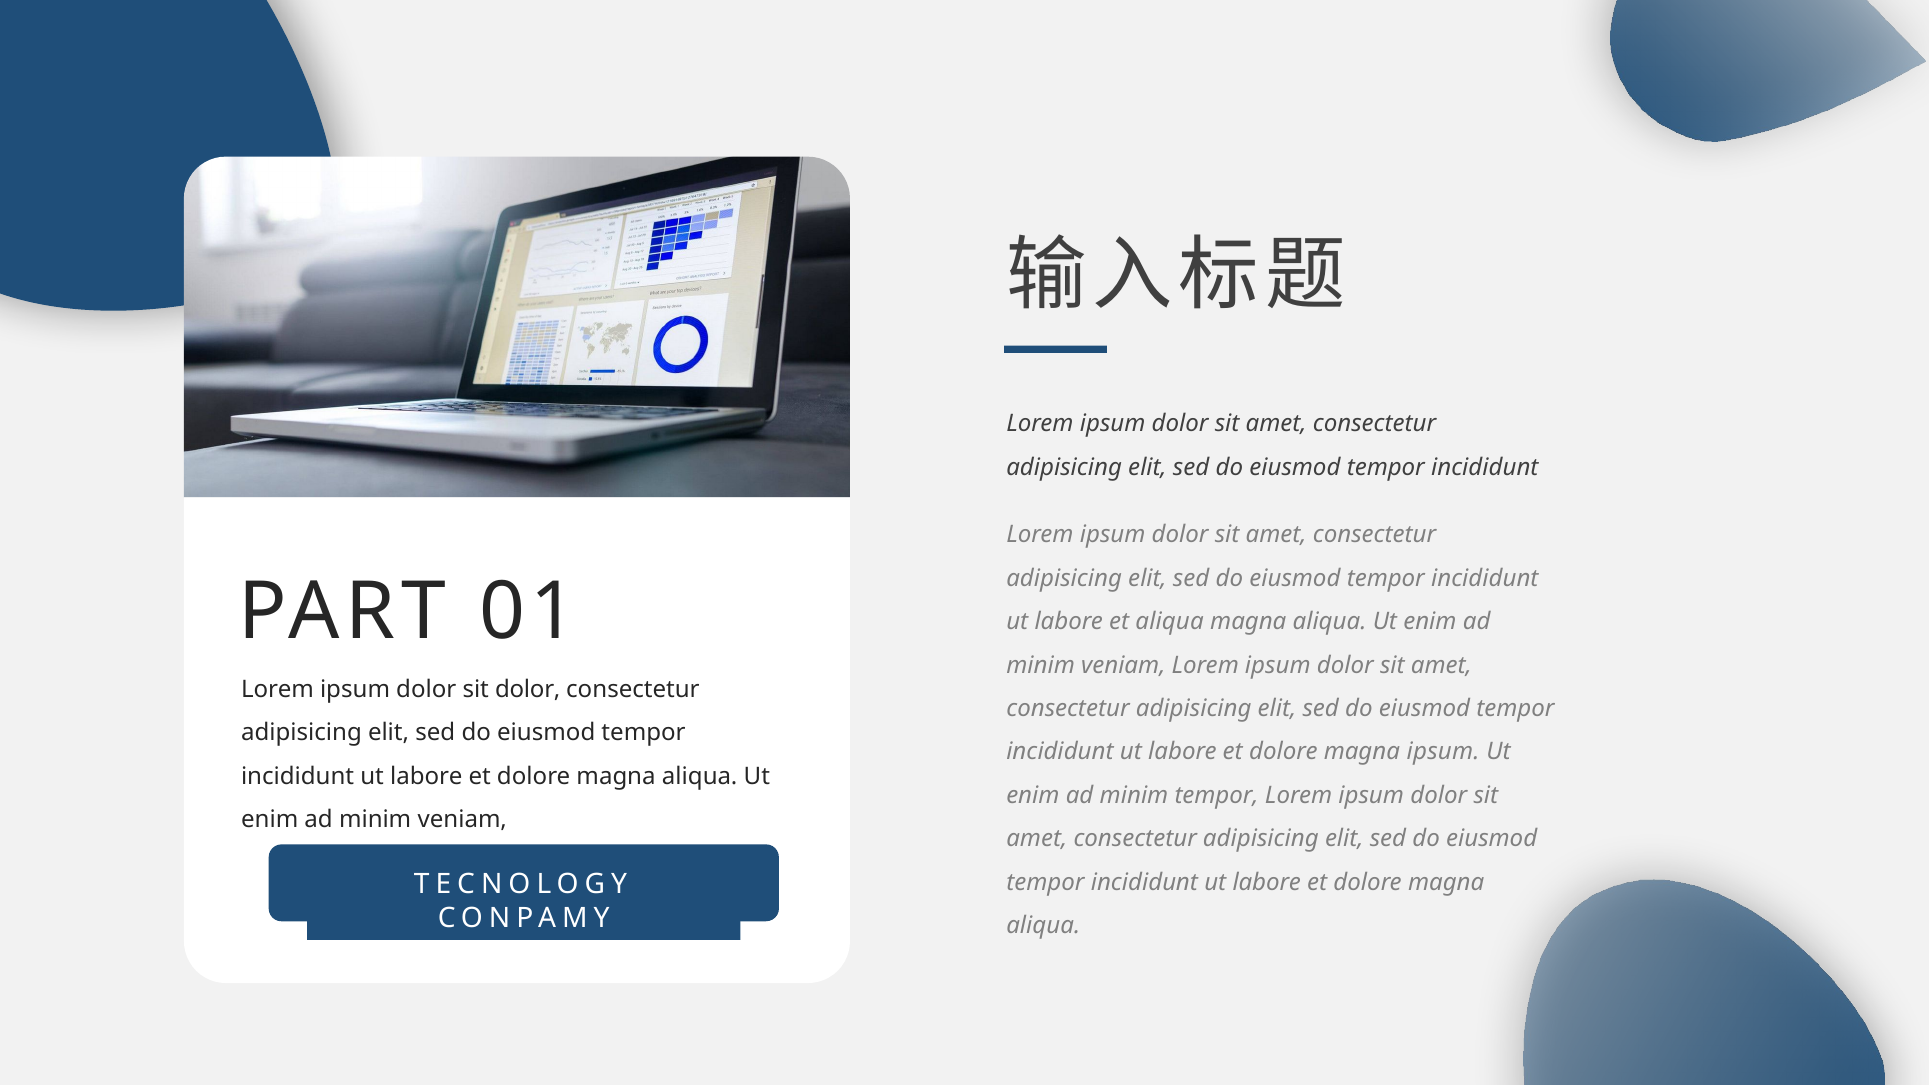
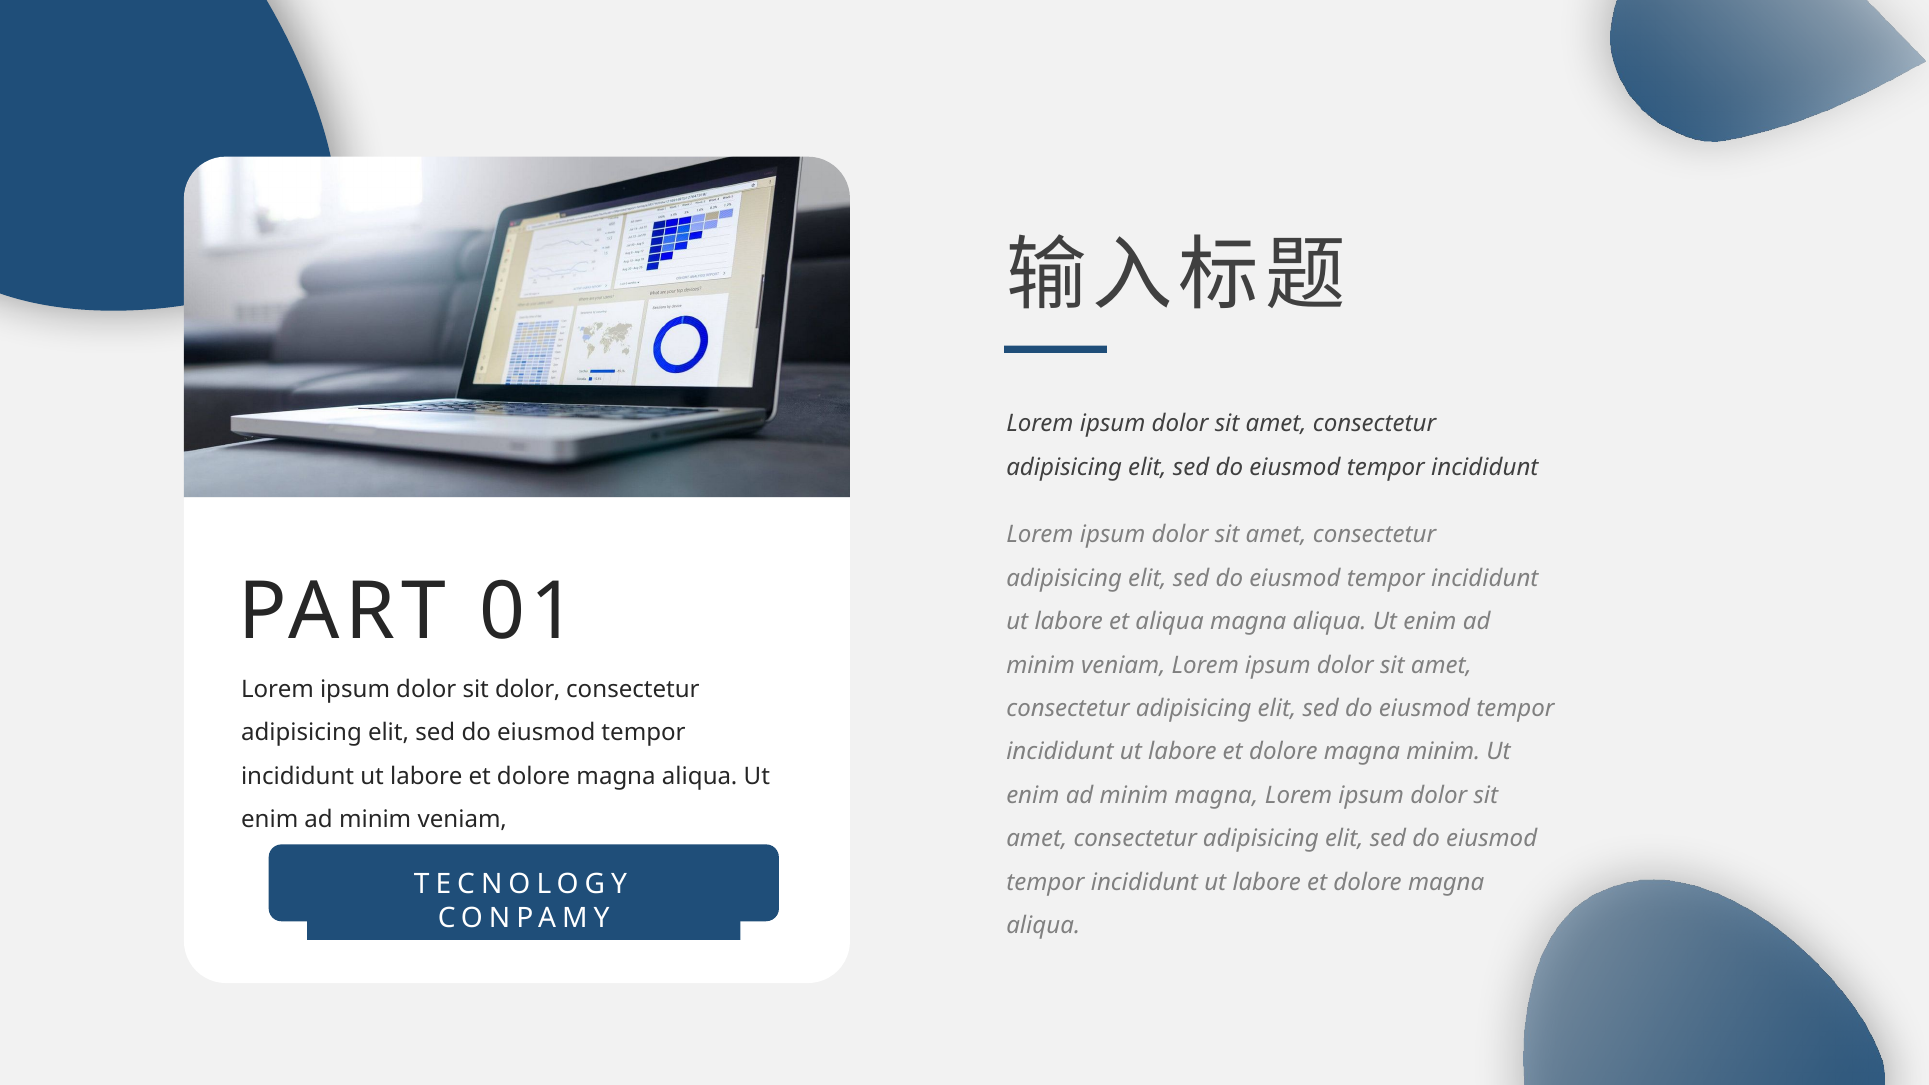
magna ipsum: ipsum -> minim
minim tempor: tempor -> magna
